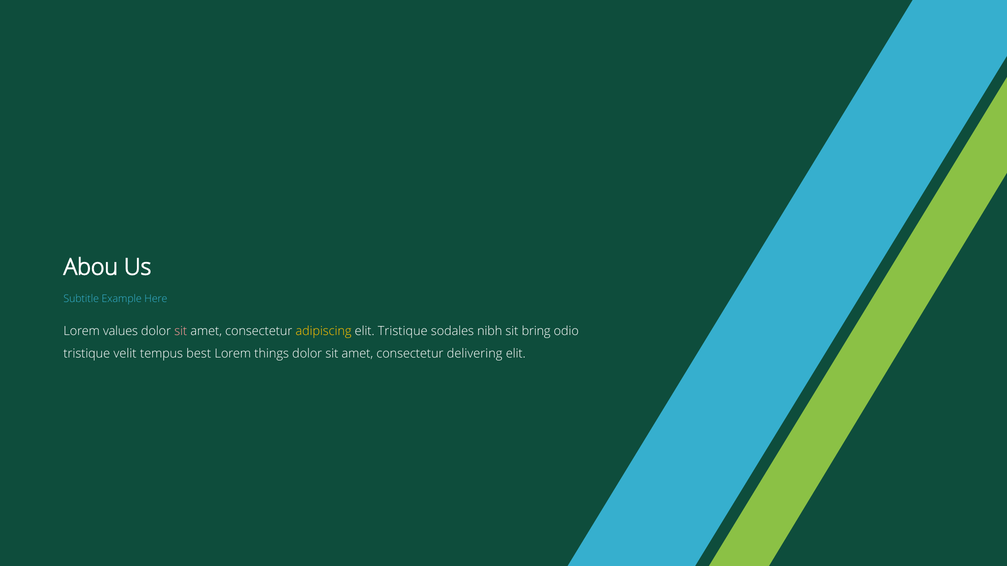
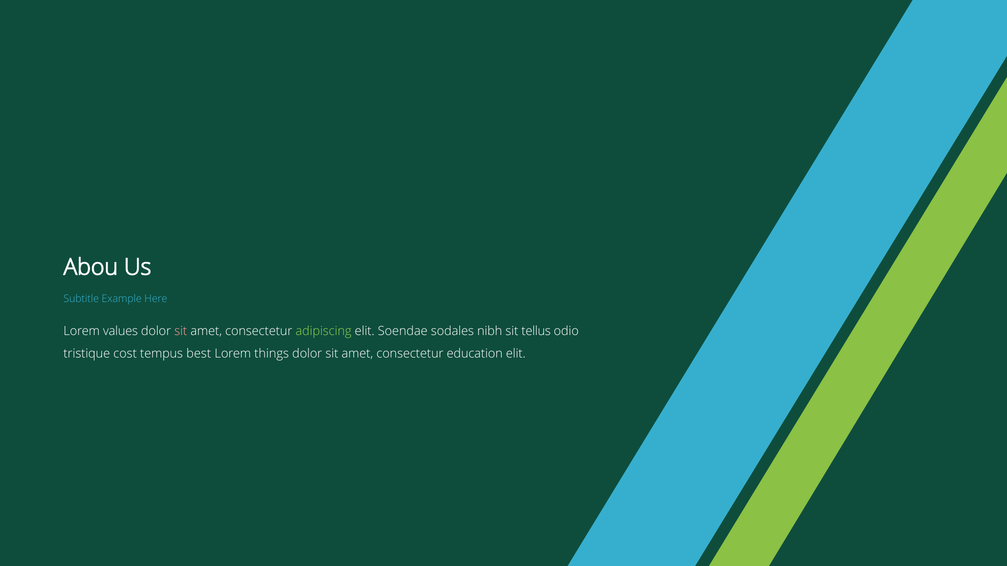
adipiscing colour: yellow -> light green
elit Tristique: Tristique -> Soendae
bring: bring -> tellus
velit: velit -> cost
delivering: delivering -> education
